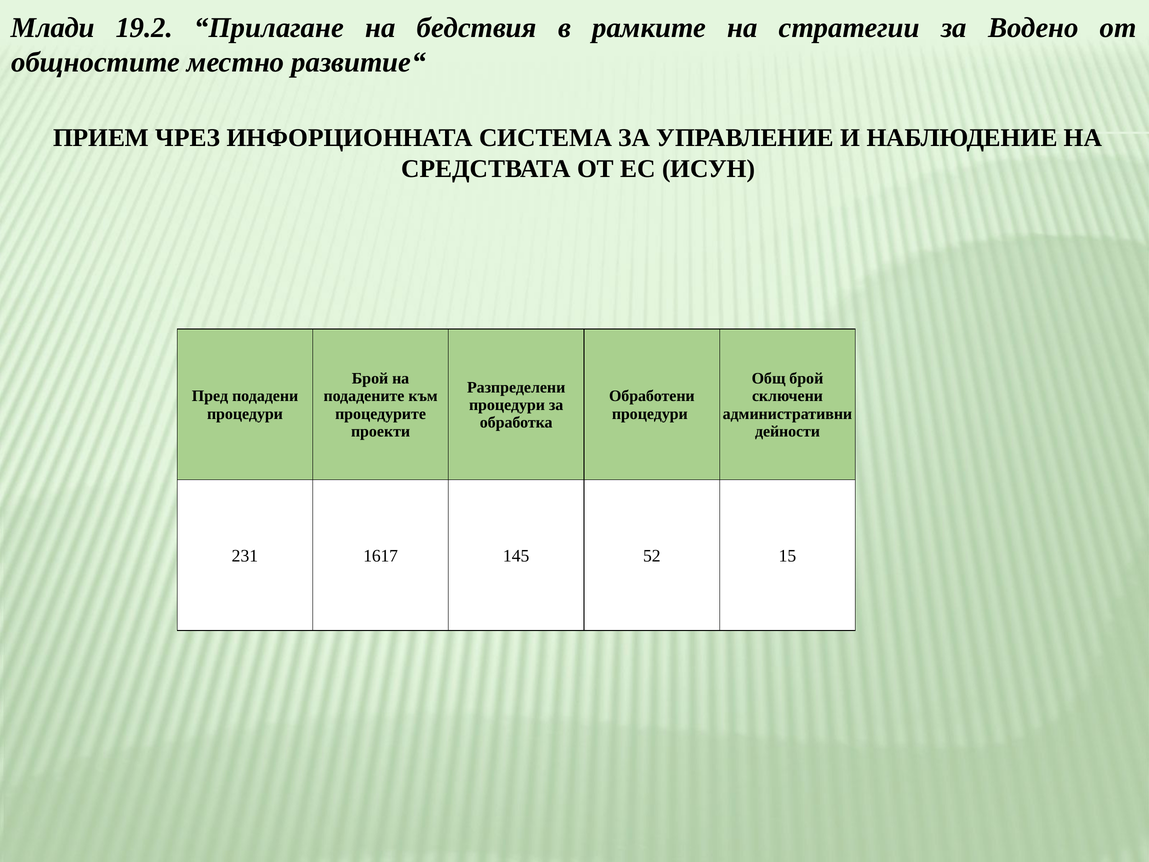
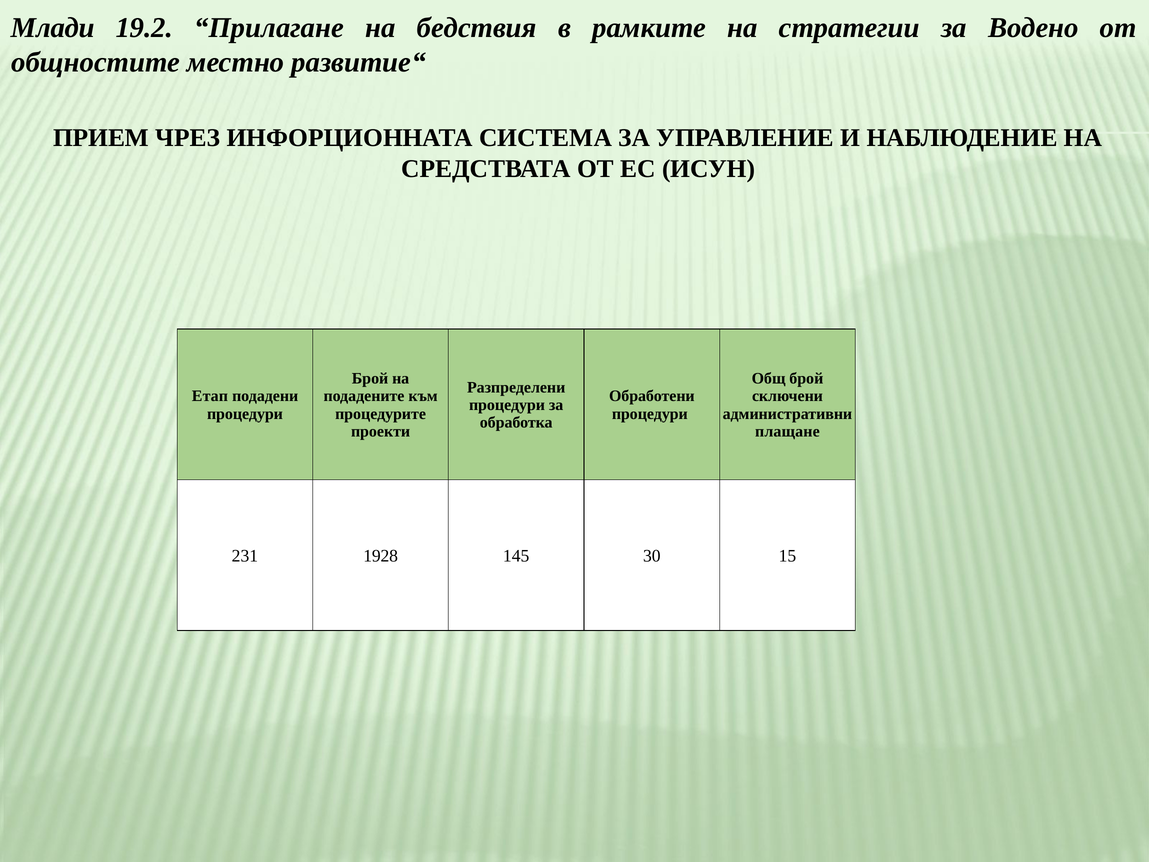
Пред: Пред -> Етап
дейности: дейности -> плащане
1617: 1617 -> 1928
52: 52 -> 30
